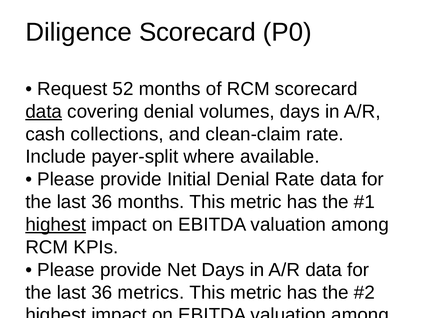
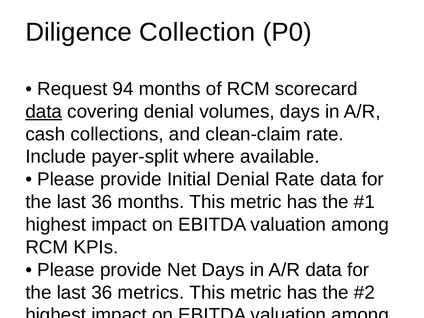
Diligence Scorecard: Scorecard -> Collection
52: 52 -> 94
highest at (56, 225) underline: present -> none
